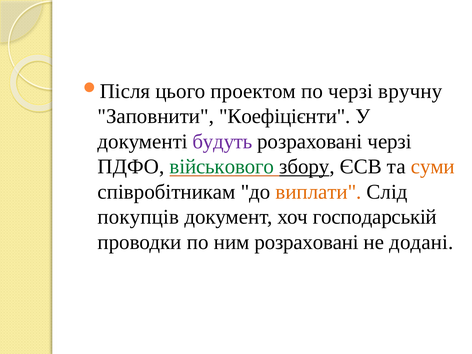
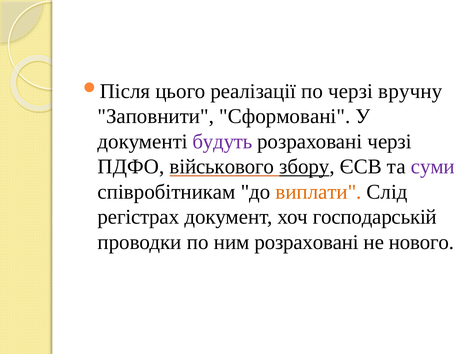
проектом: проектом -> реалізації
Коефіцієнти: Коефіцієнти -> Сформовані
військового colour: green -> black
суми colour: orange -> purple
покупців: покупців -> регістрах
додані: додані -> нового
